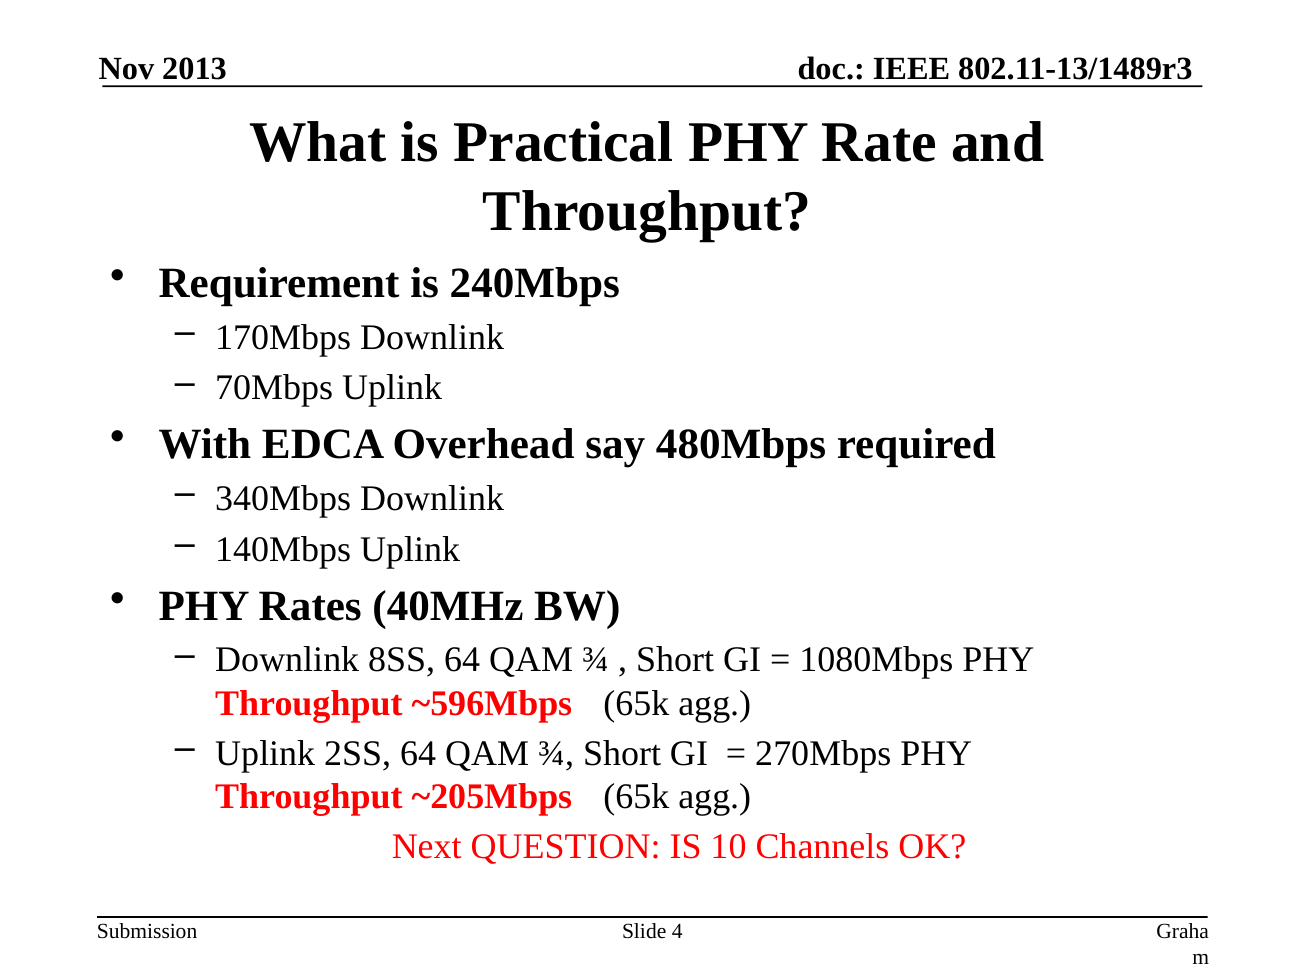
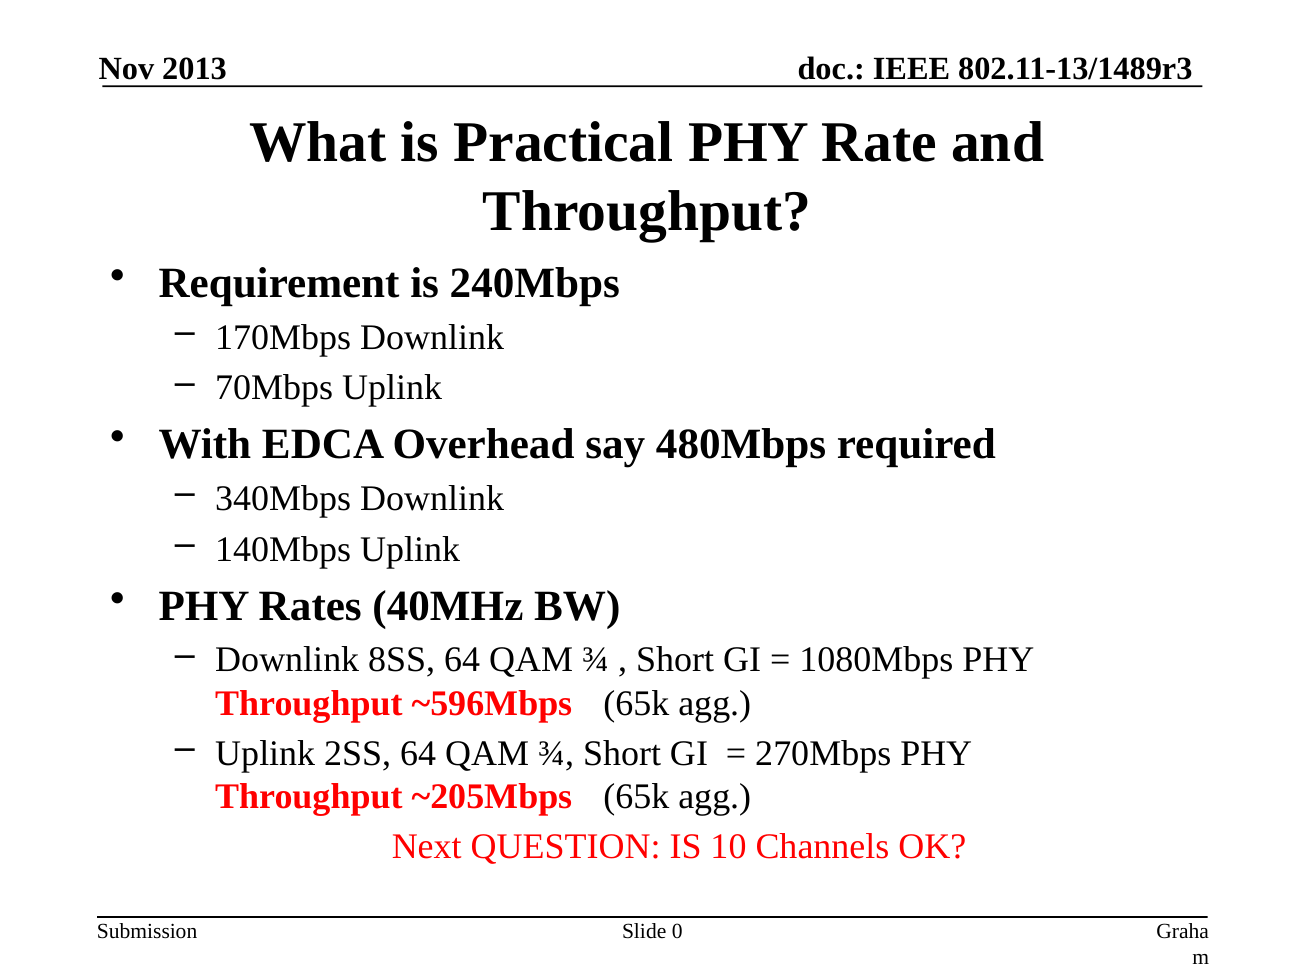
4: 4 -> 0
